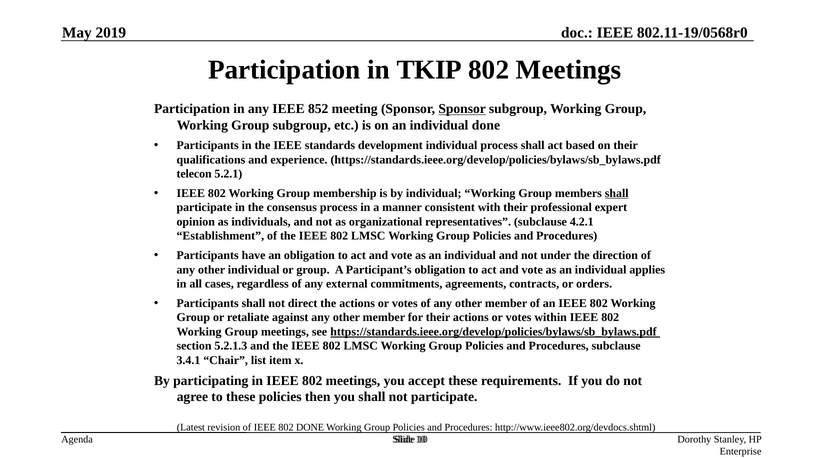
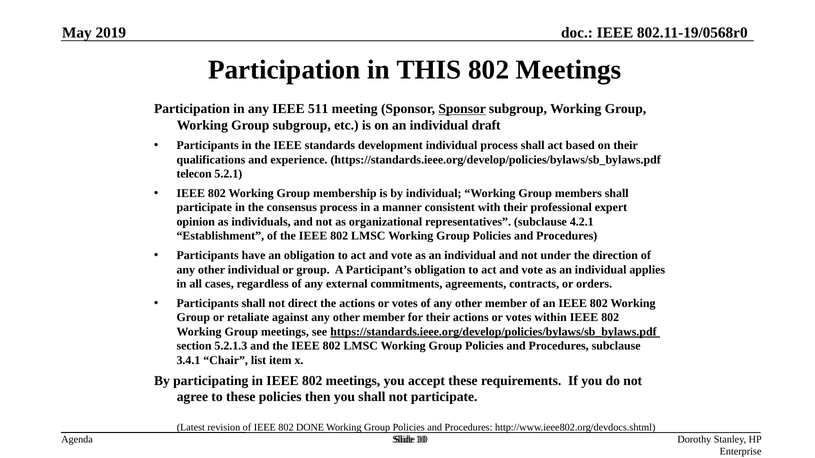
TKIP: TKIP -> THIS
852: 852 -> 511
individual done: done -> draft
shall at (617, 193) underline: present -> none
